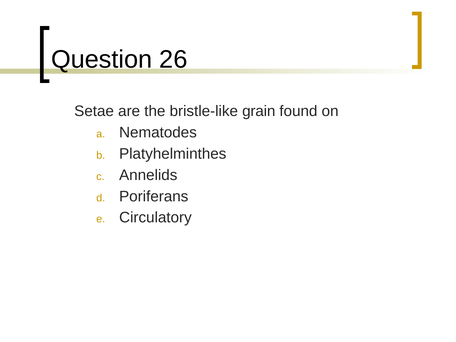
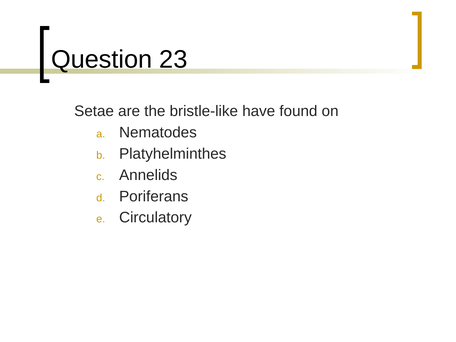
26: 26 -> 23
grain: grain -> have
